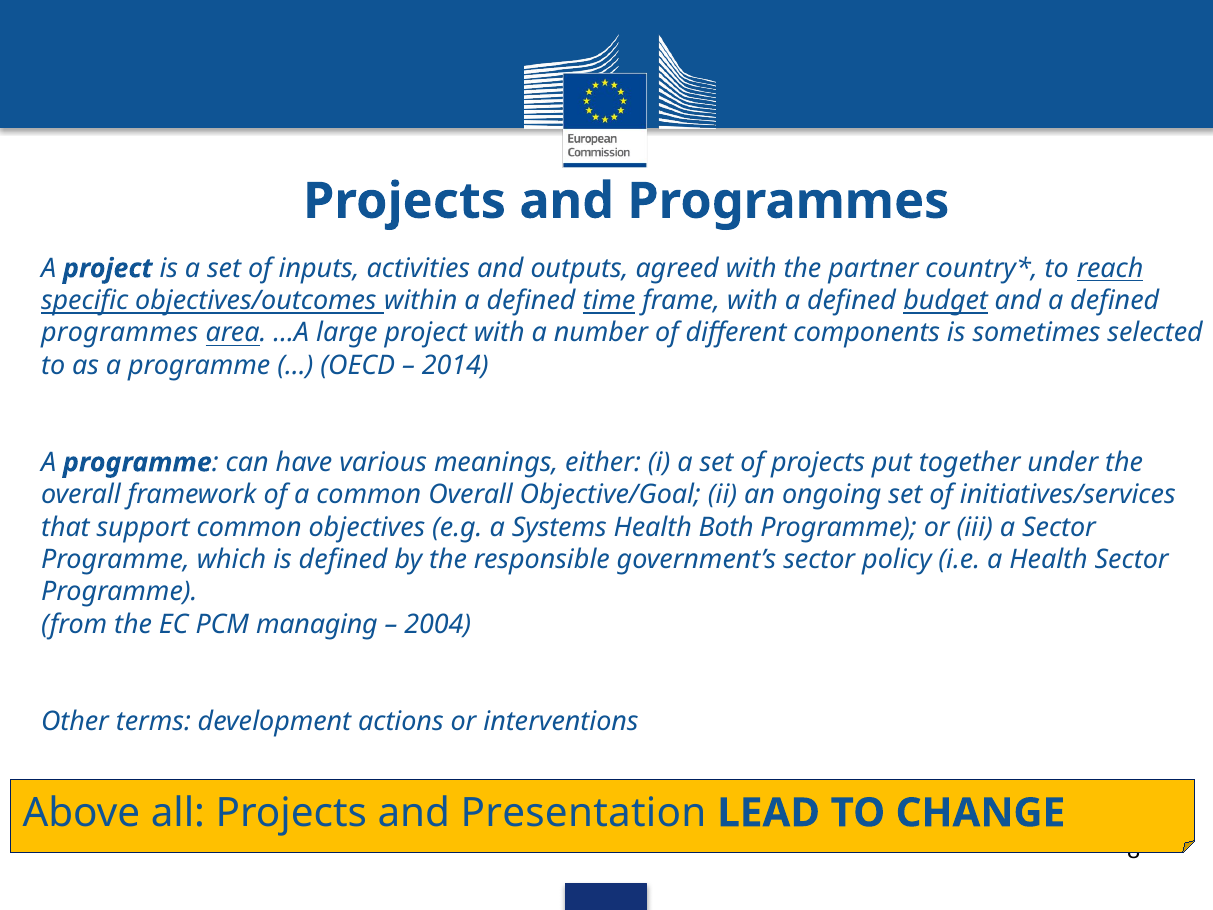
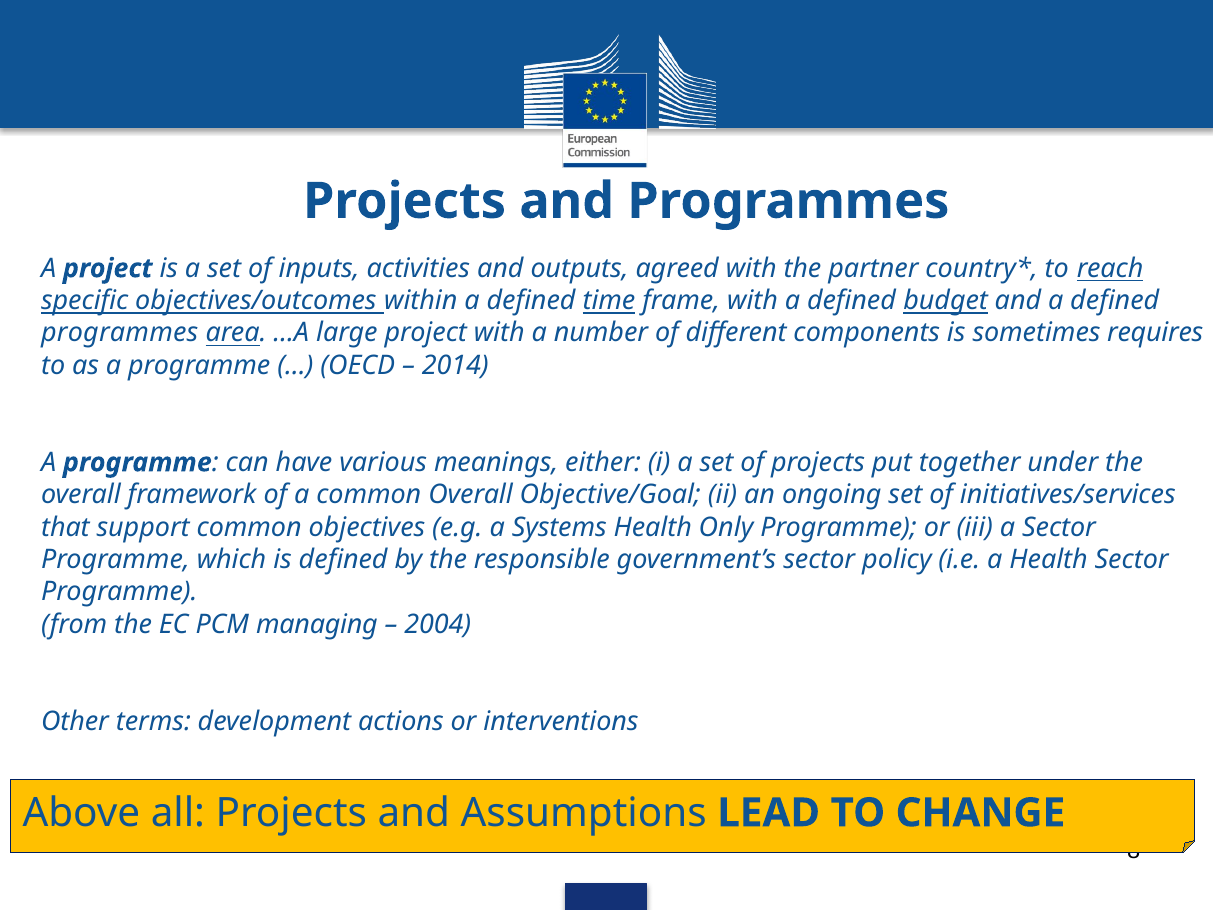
selected: selected -> requires
Both: Both -> Only
Presentation: Presentation -> Assumptions
